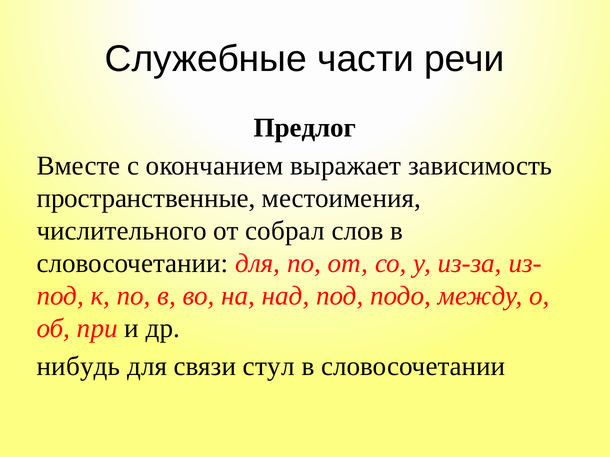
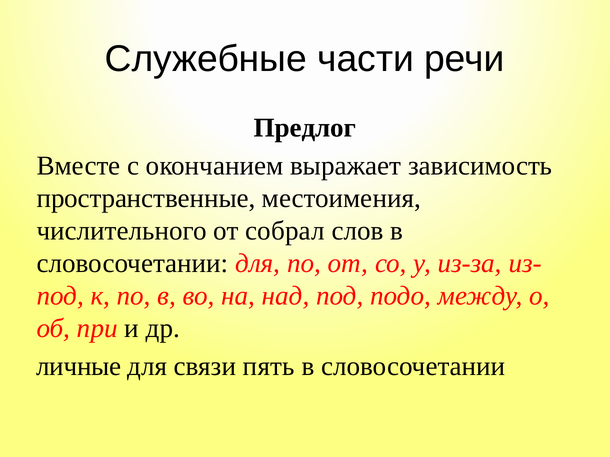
нибудь: нибудь -> личные
стул: стул -> пять
